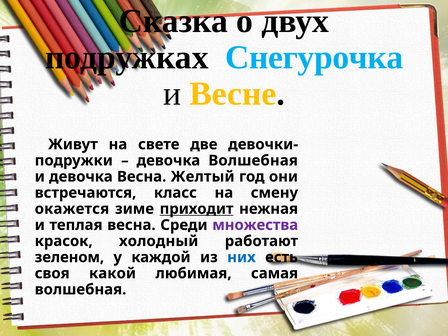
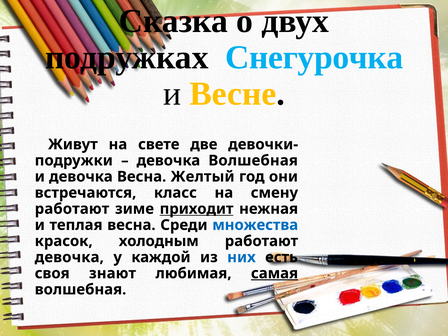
окажется at (72, 209): окажется -> работают
множества colour: purple -> blue
холодный: холодный -> холодным
зеленом at (69, 257): зеленом -> девочка
какой: какой -> знают
самая underline: none -> present
